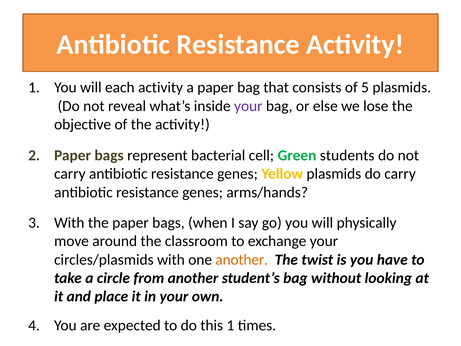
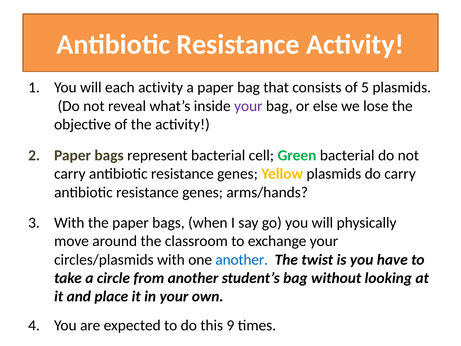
Green students: students -> bacterial
another at (242, 259) colour: orange -> blue
this 1: 1 -> 9
